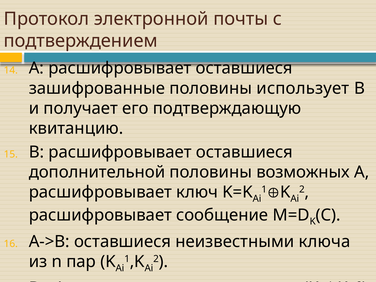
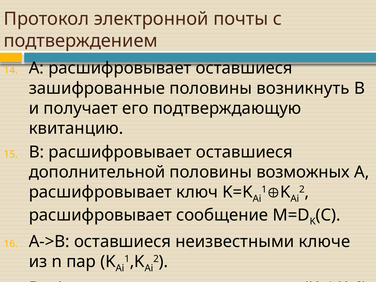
использует: использует -> возникнуть
ключа: ключа -> ключе
